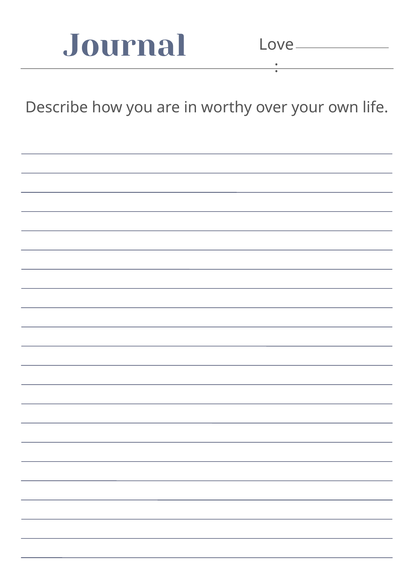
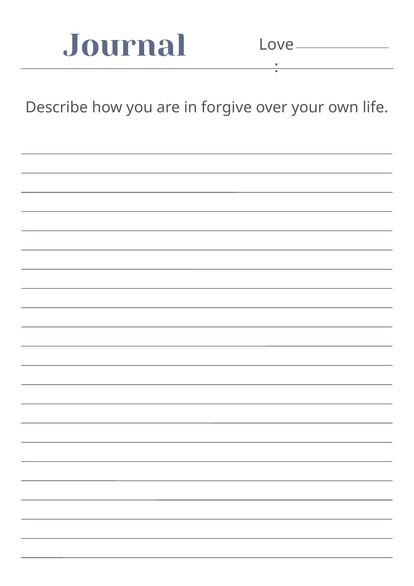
worthy: worthy -> forgive
